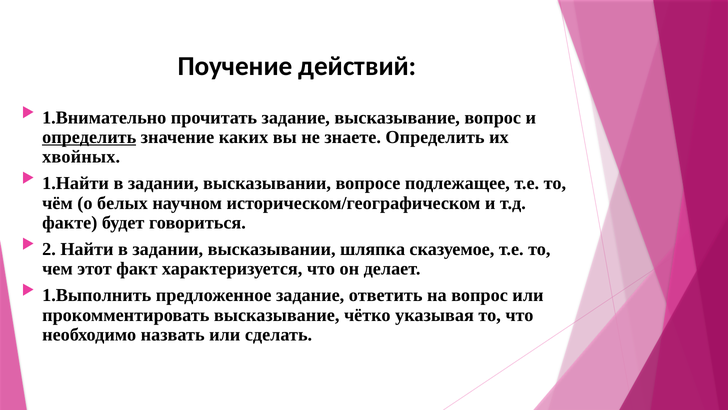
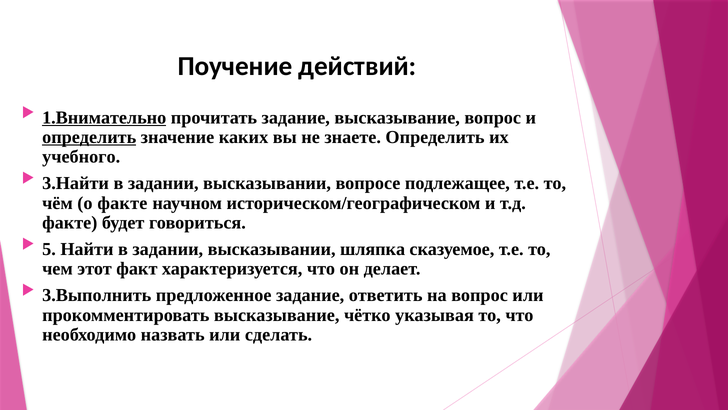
1.Внимательно underline: none -> present
хвойных: хвойных -> учебного
1.Найти: 1.Найти -> 3.Найти
о белых: белых -> факте
2: 2 -> 5
1.Выполнить: 1.Выполнить -> 3.Выполнить
